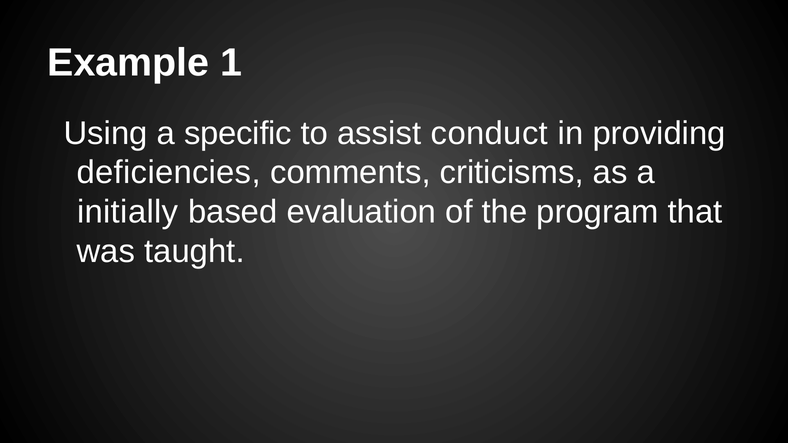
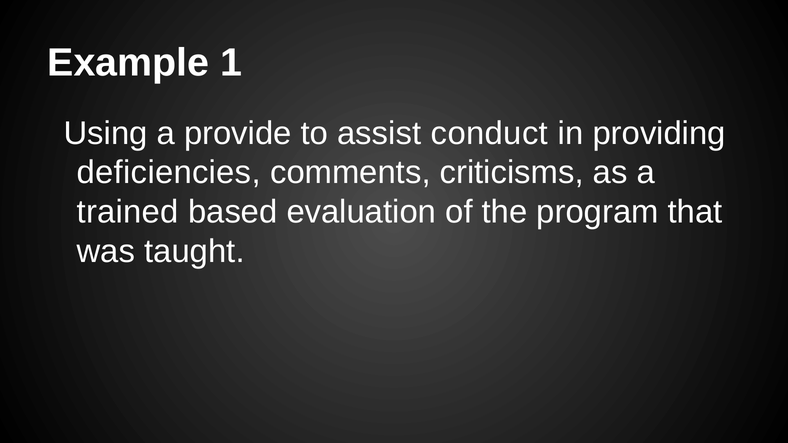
specific: specific -> provide
initially: initially -> trained
